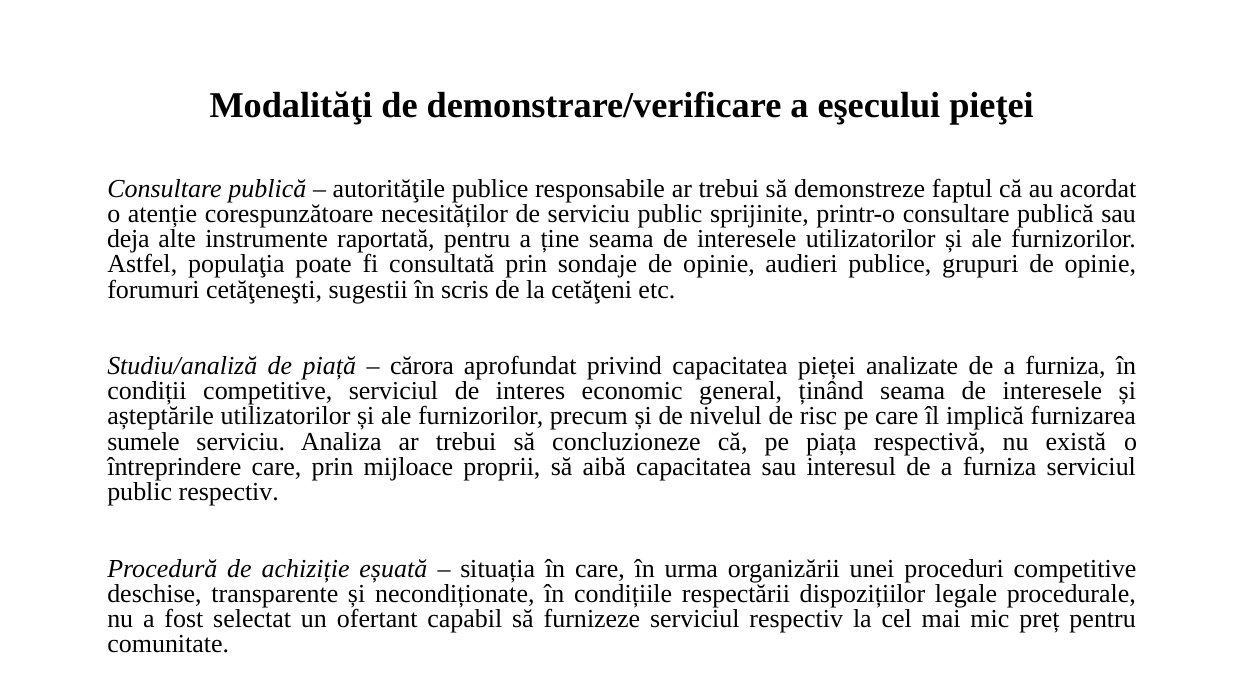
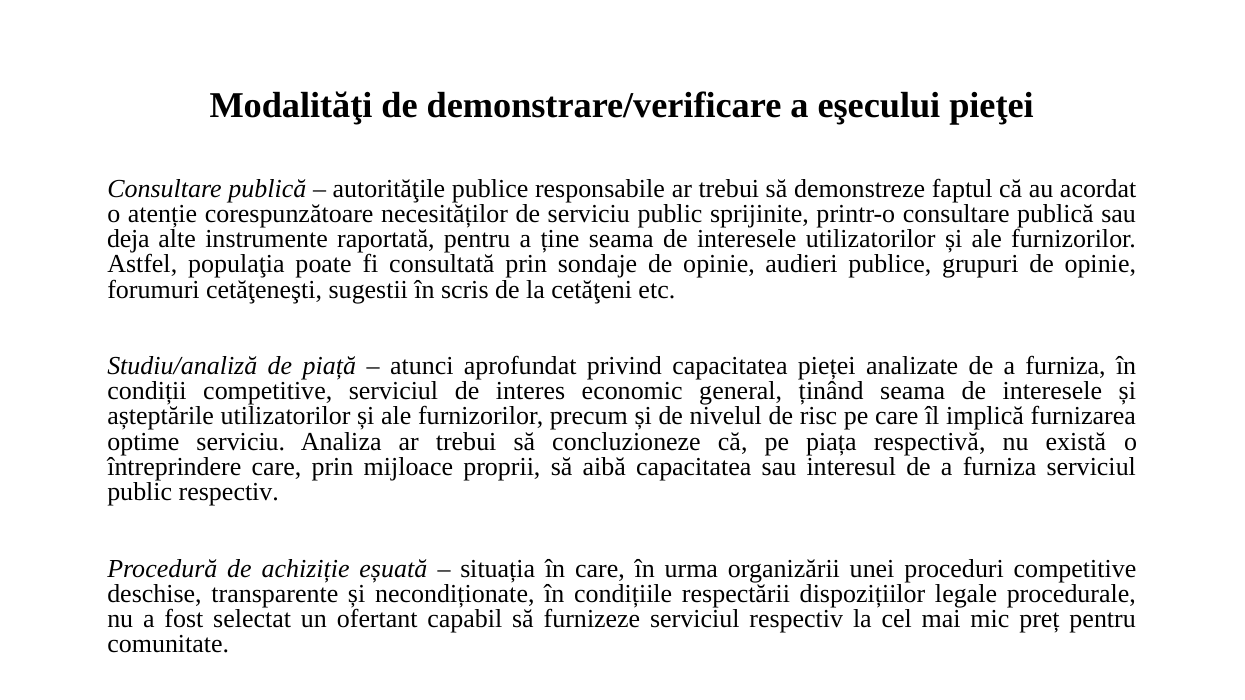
cărora: cărora -> atunci
sumele: sumele -> optime
